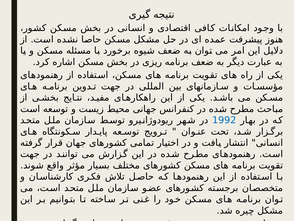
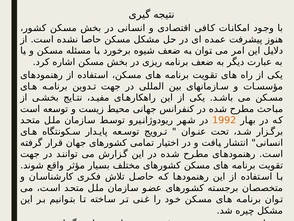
1992 colour: blue -> orange
